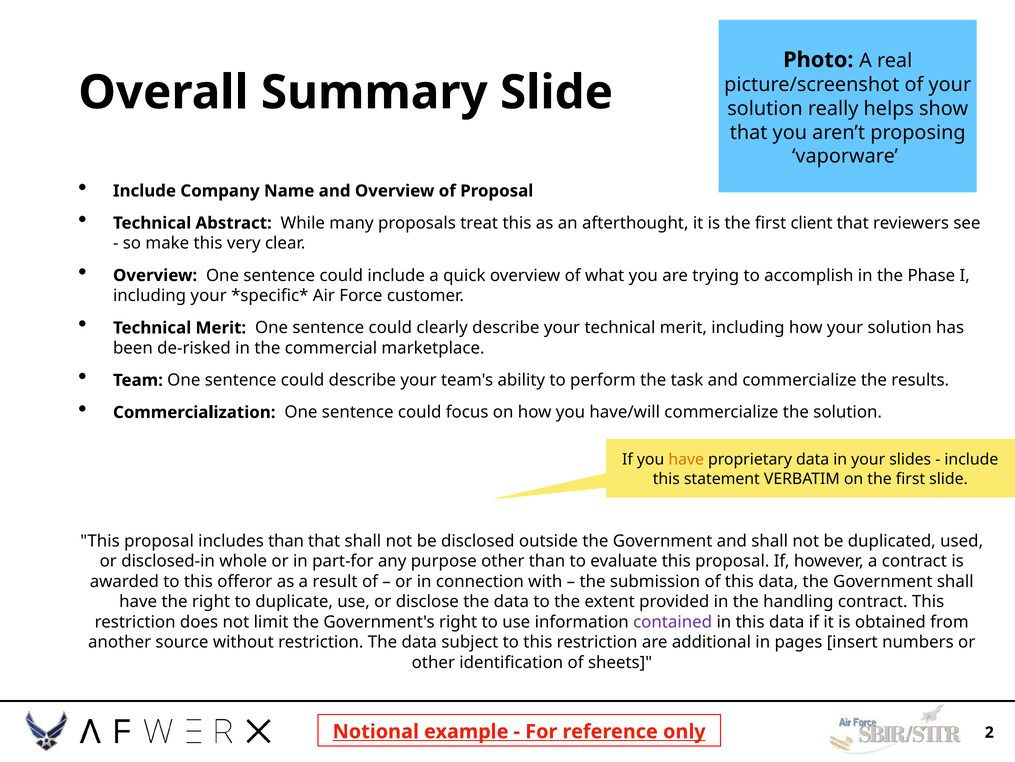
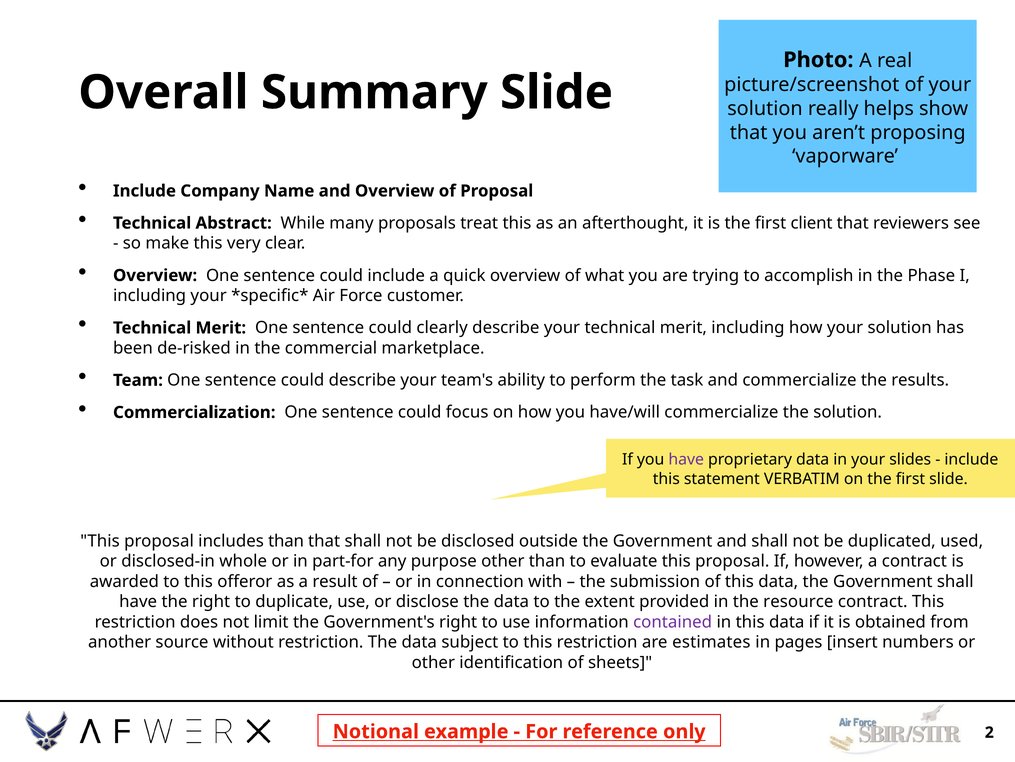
have at (686, 459) colour: orange -> purple
handling: handling -> resource
additional: additional -> estimates
